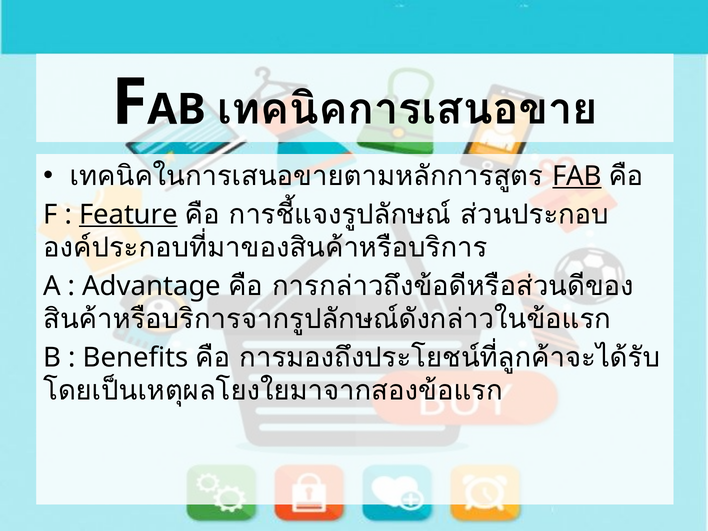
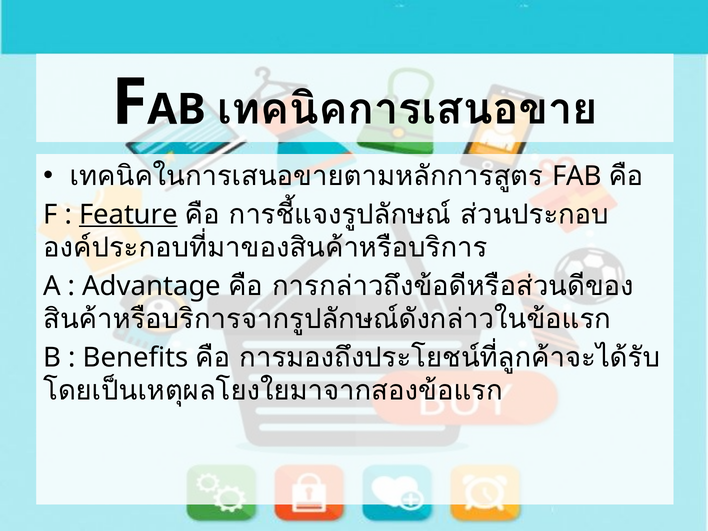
FAB underline: present -> none
